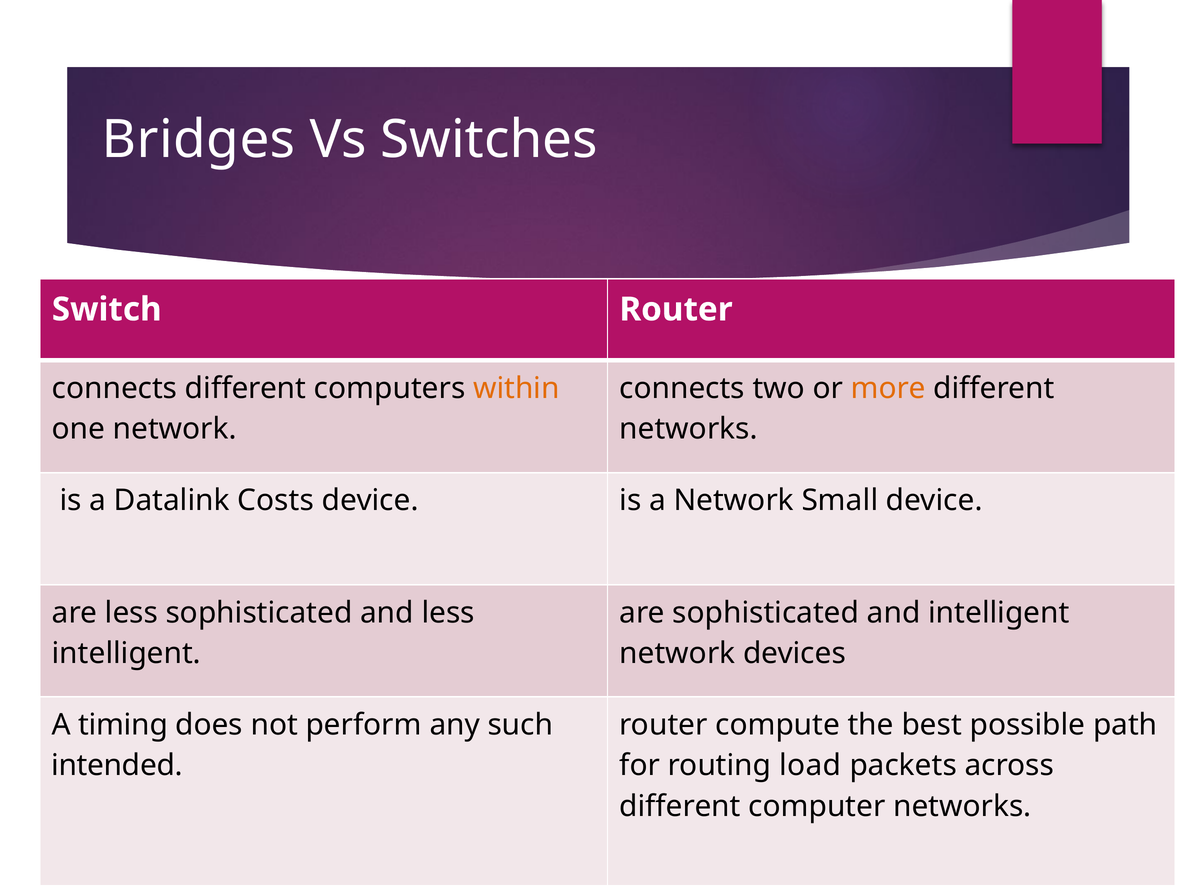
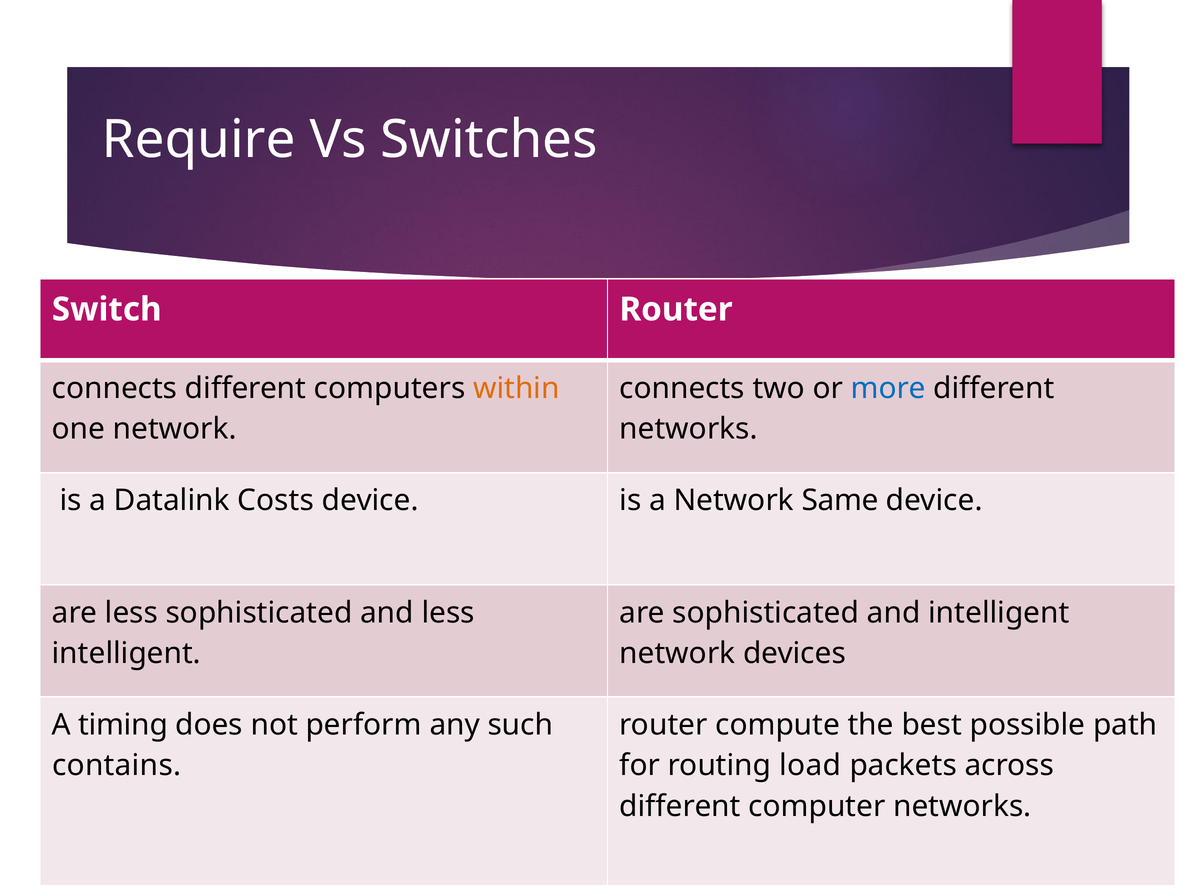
Bridges: Bridges -> Require
more colour: orange -> blue
Small: Small -> Same
intended: intended -> contains
